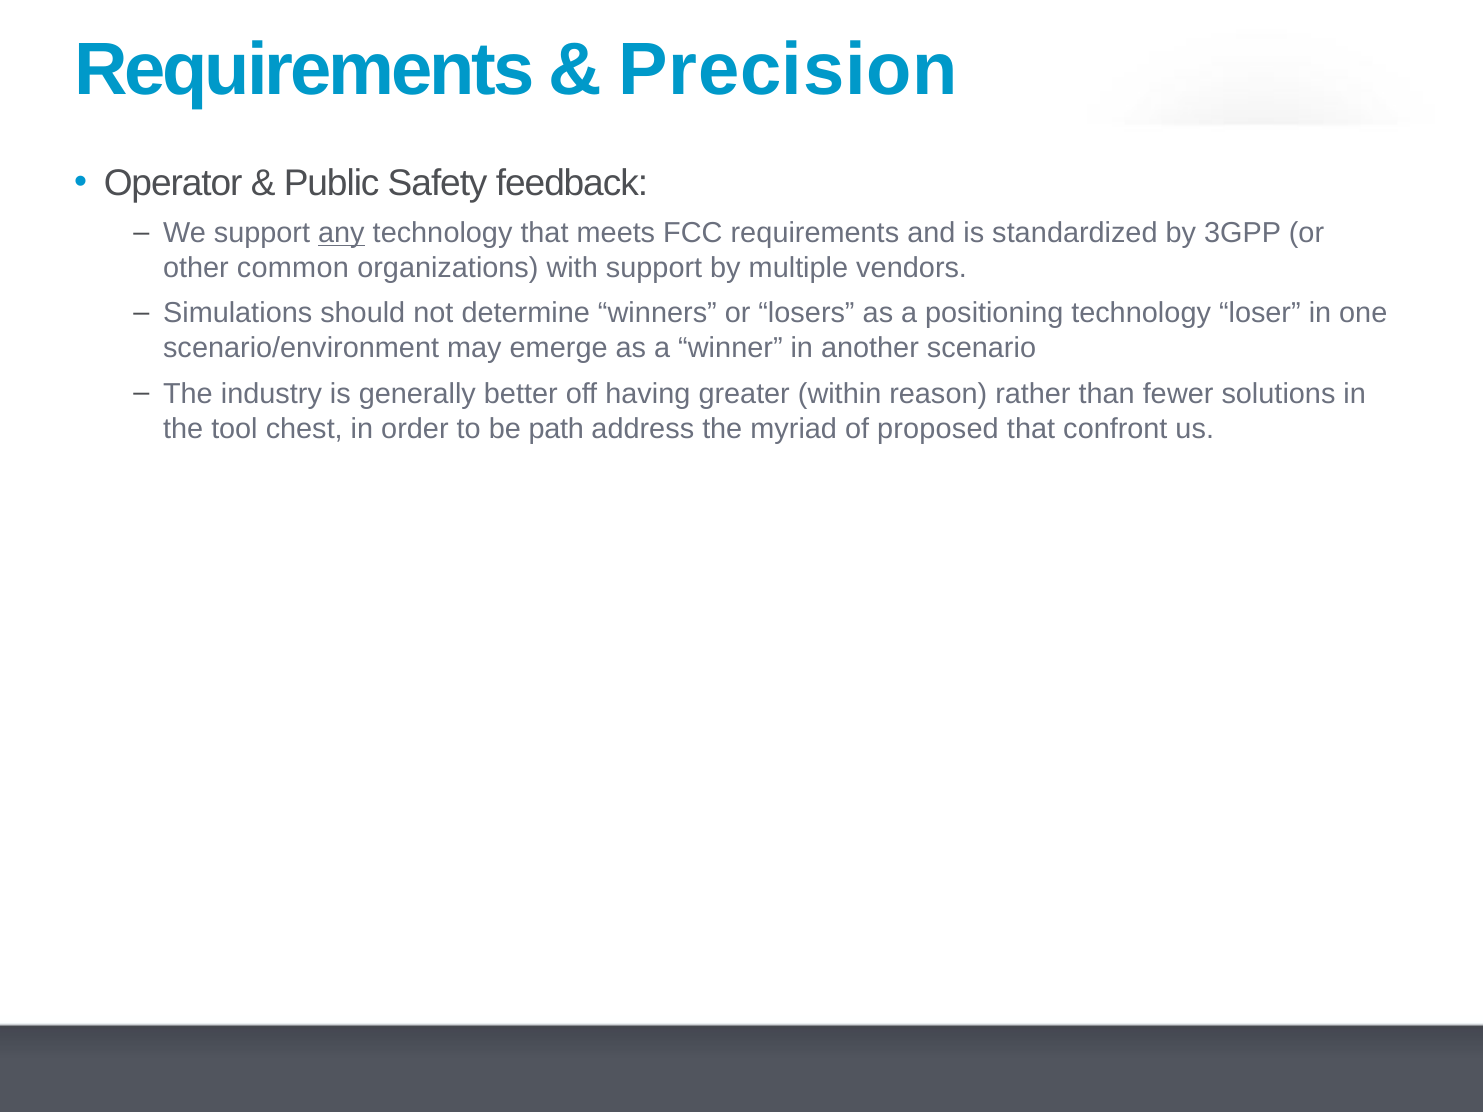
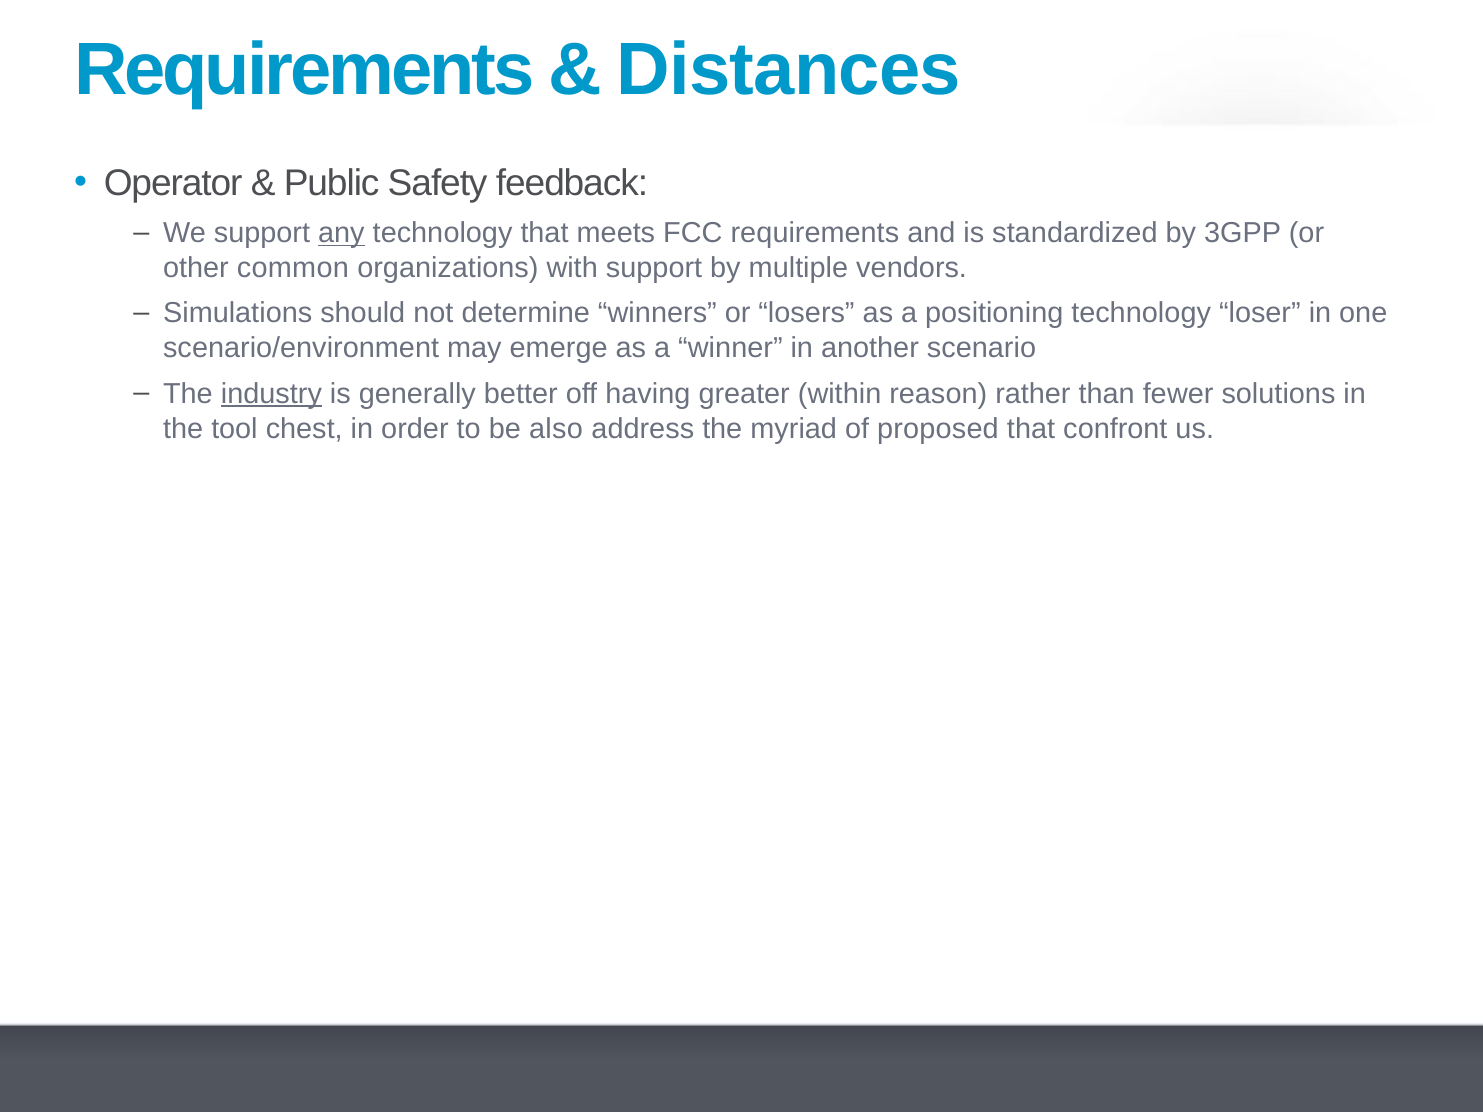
Precision: Precision -> Distances
industry underline: none -> present
path: path -> also
